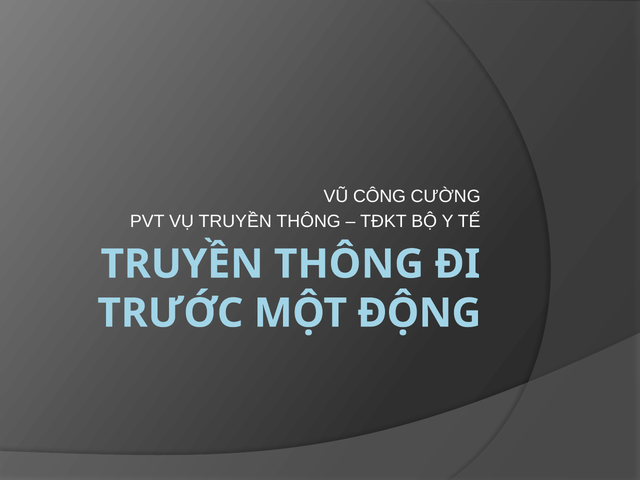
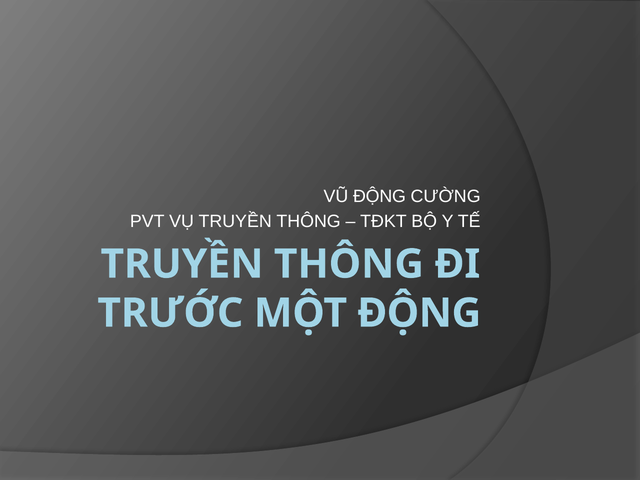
VŨ CÔNG: CÔNG -> ĐỘNG
